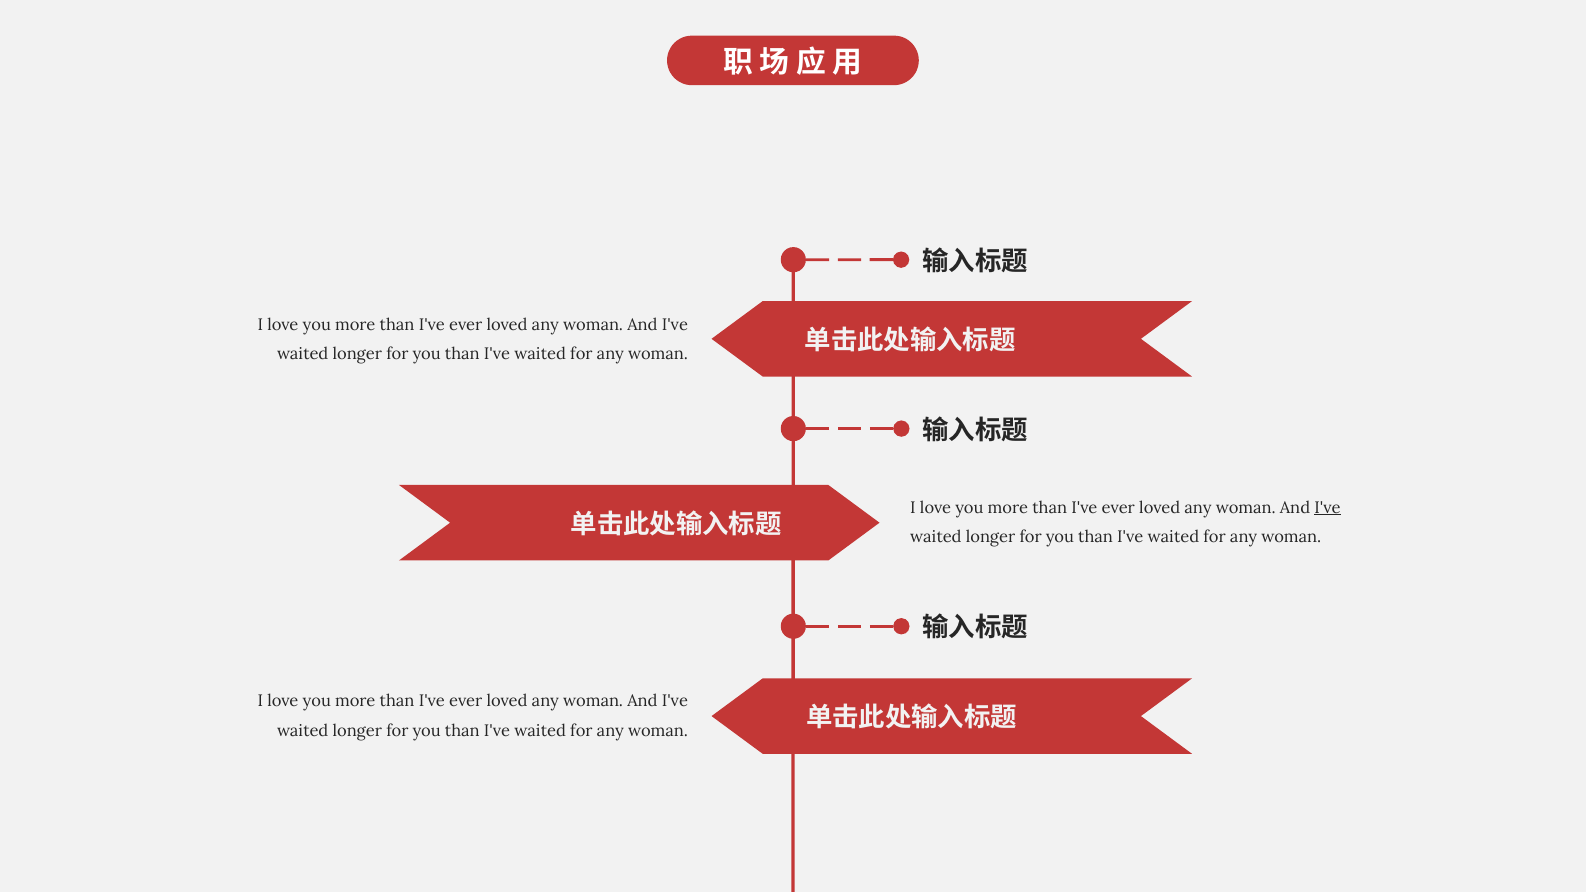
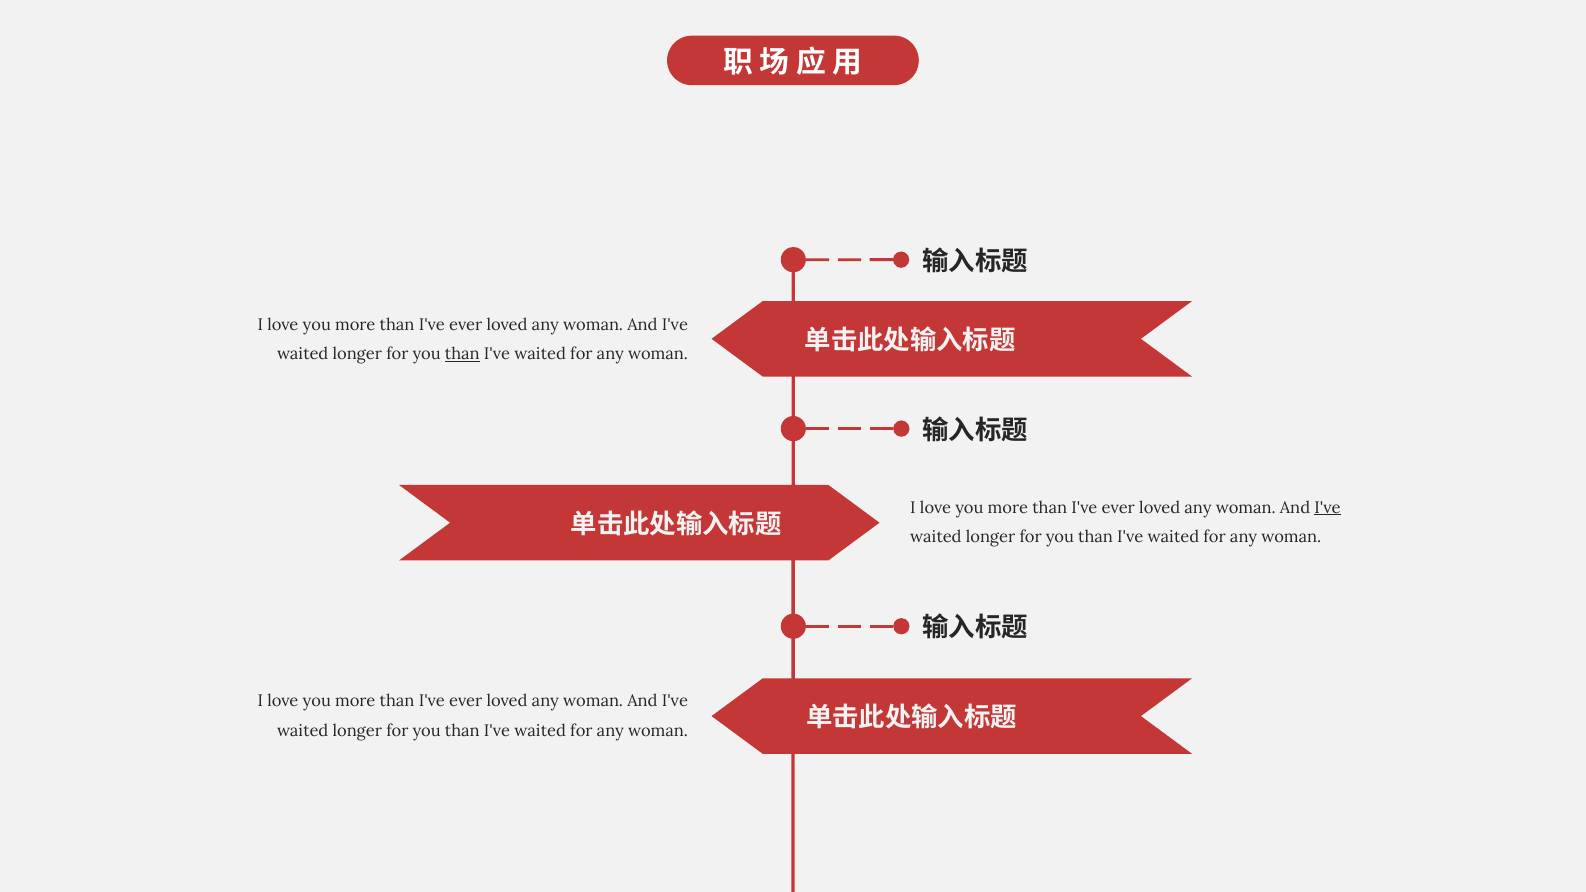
than at (462, 354) underline: none -> present
